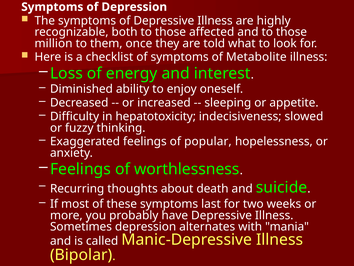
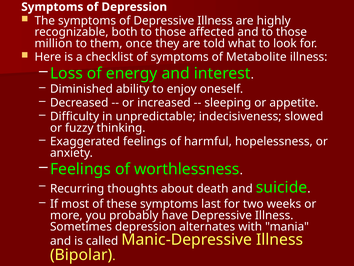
hepatotoxicity: hepatotoxicity -> unpredictable
popular: popular -> harmful
